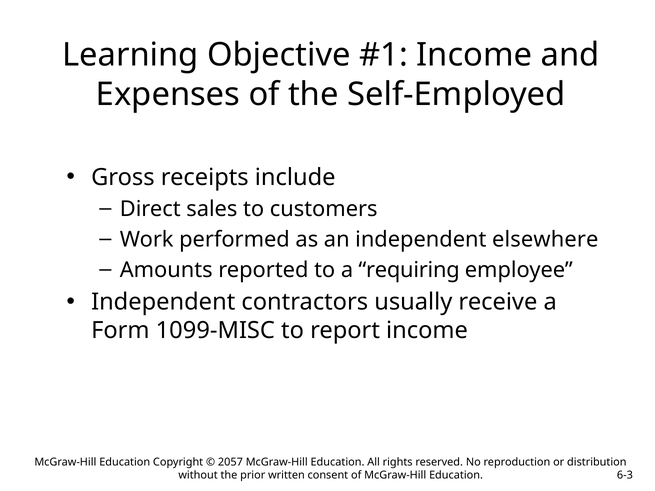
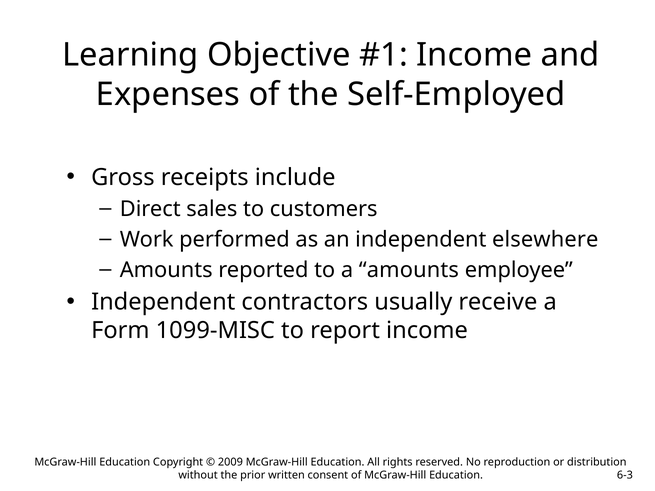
a requiring: requiring -> amounts
2057: 2057 -> 2009
